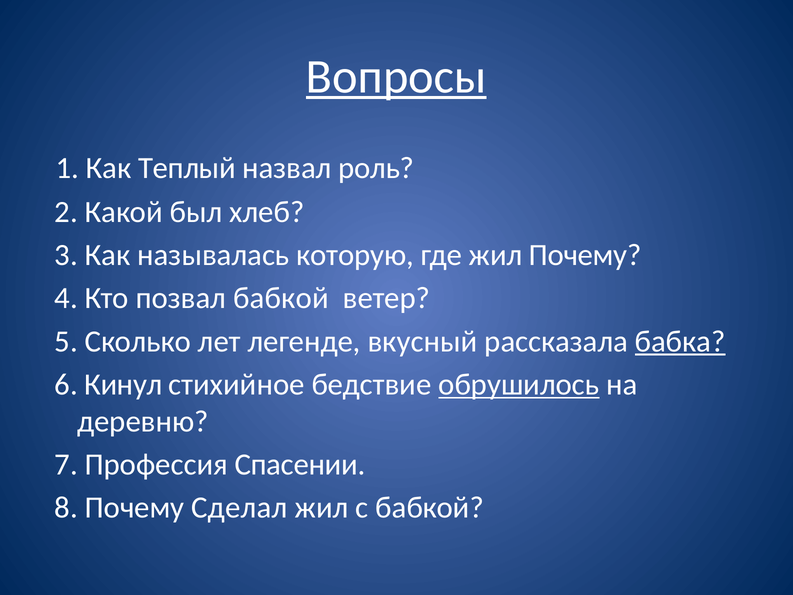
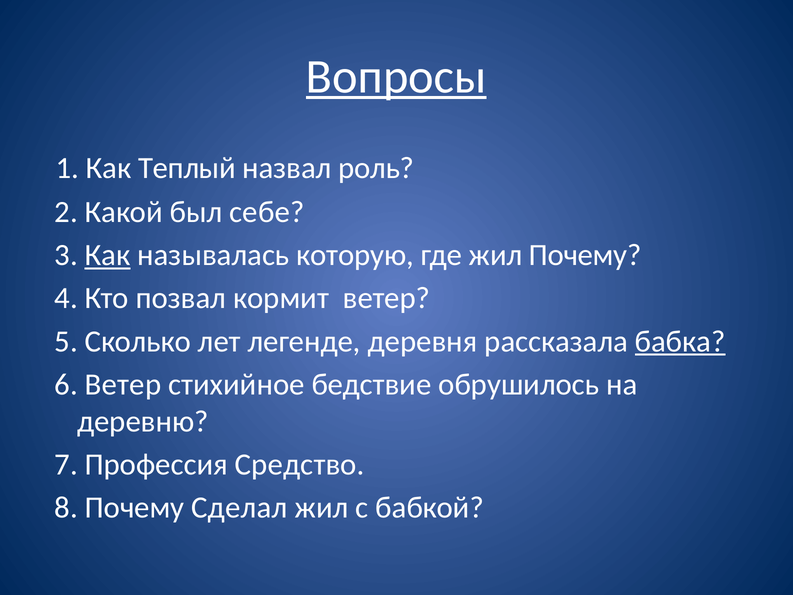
хлеб: хлеб -> себе
Как at (108, 255) underline: none -> present
позвал бабкой: бабкой -> кормит
вкусный: вкусный -> деревня
6 Кинул: Кинул -> Ветер
обрушилось underline: present -> none
Спасении: Спасении -> Средство
